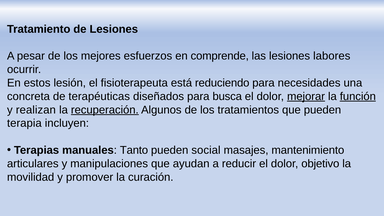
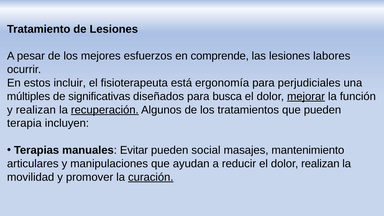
lesión: lesión -> incluir
reduciendo: reduciendo -> ergonomía
necesidades: necesidades -> perjudiciales
concreta: concreta -> múltiples
terapéuticas: terapéuticas -> significativas
función underline: present -> none
Tanto: Tanto -> Evitar
dolor objetivo: objetivo -> realizan
curación underline: none -> present
